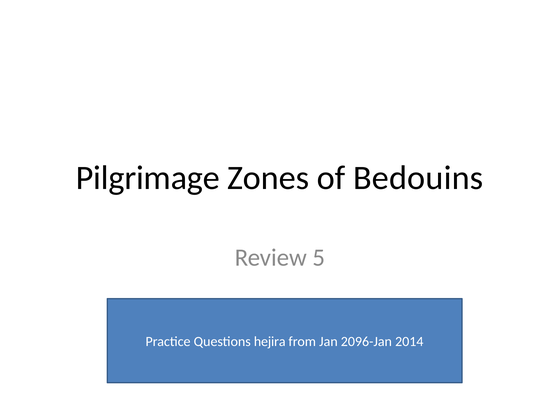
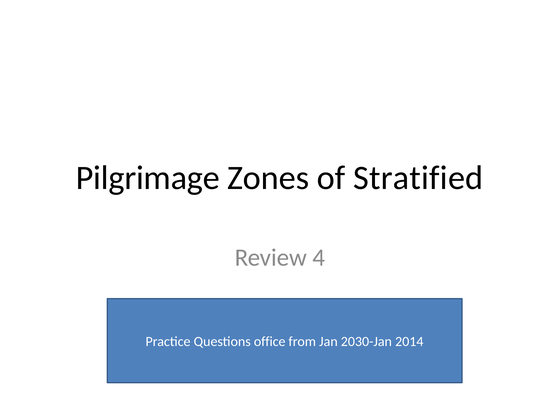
Bedouins: Bedouins -> Stratified
5: 5 -> 4
hejira: hejira -> office
2096-Jan: 2096-Jan -> 2030-Jan
